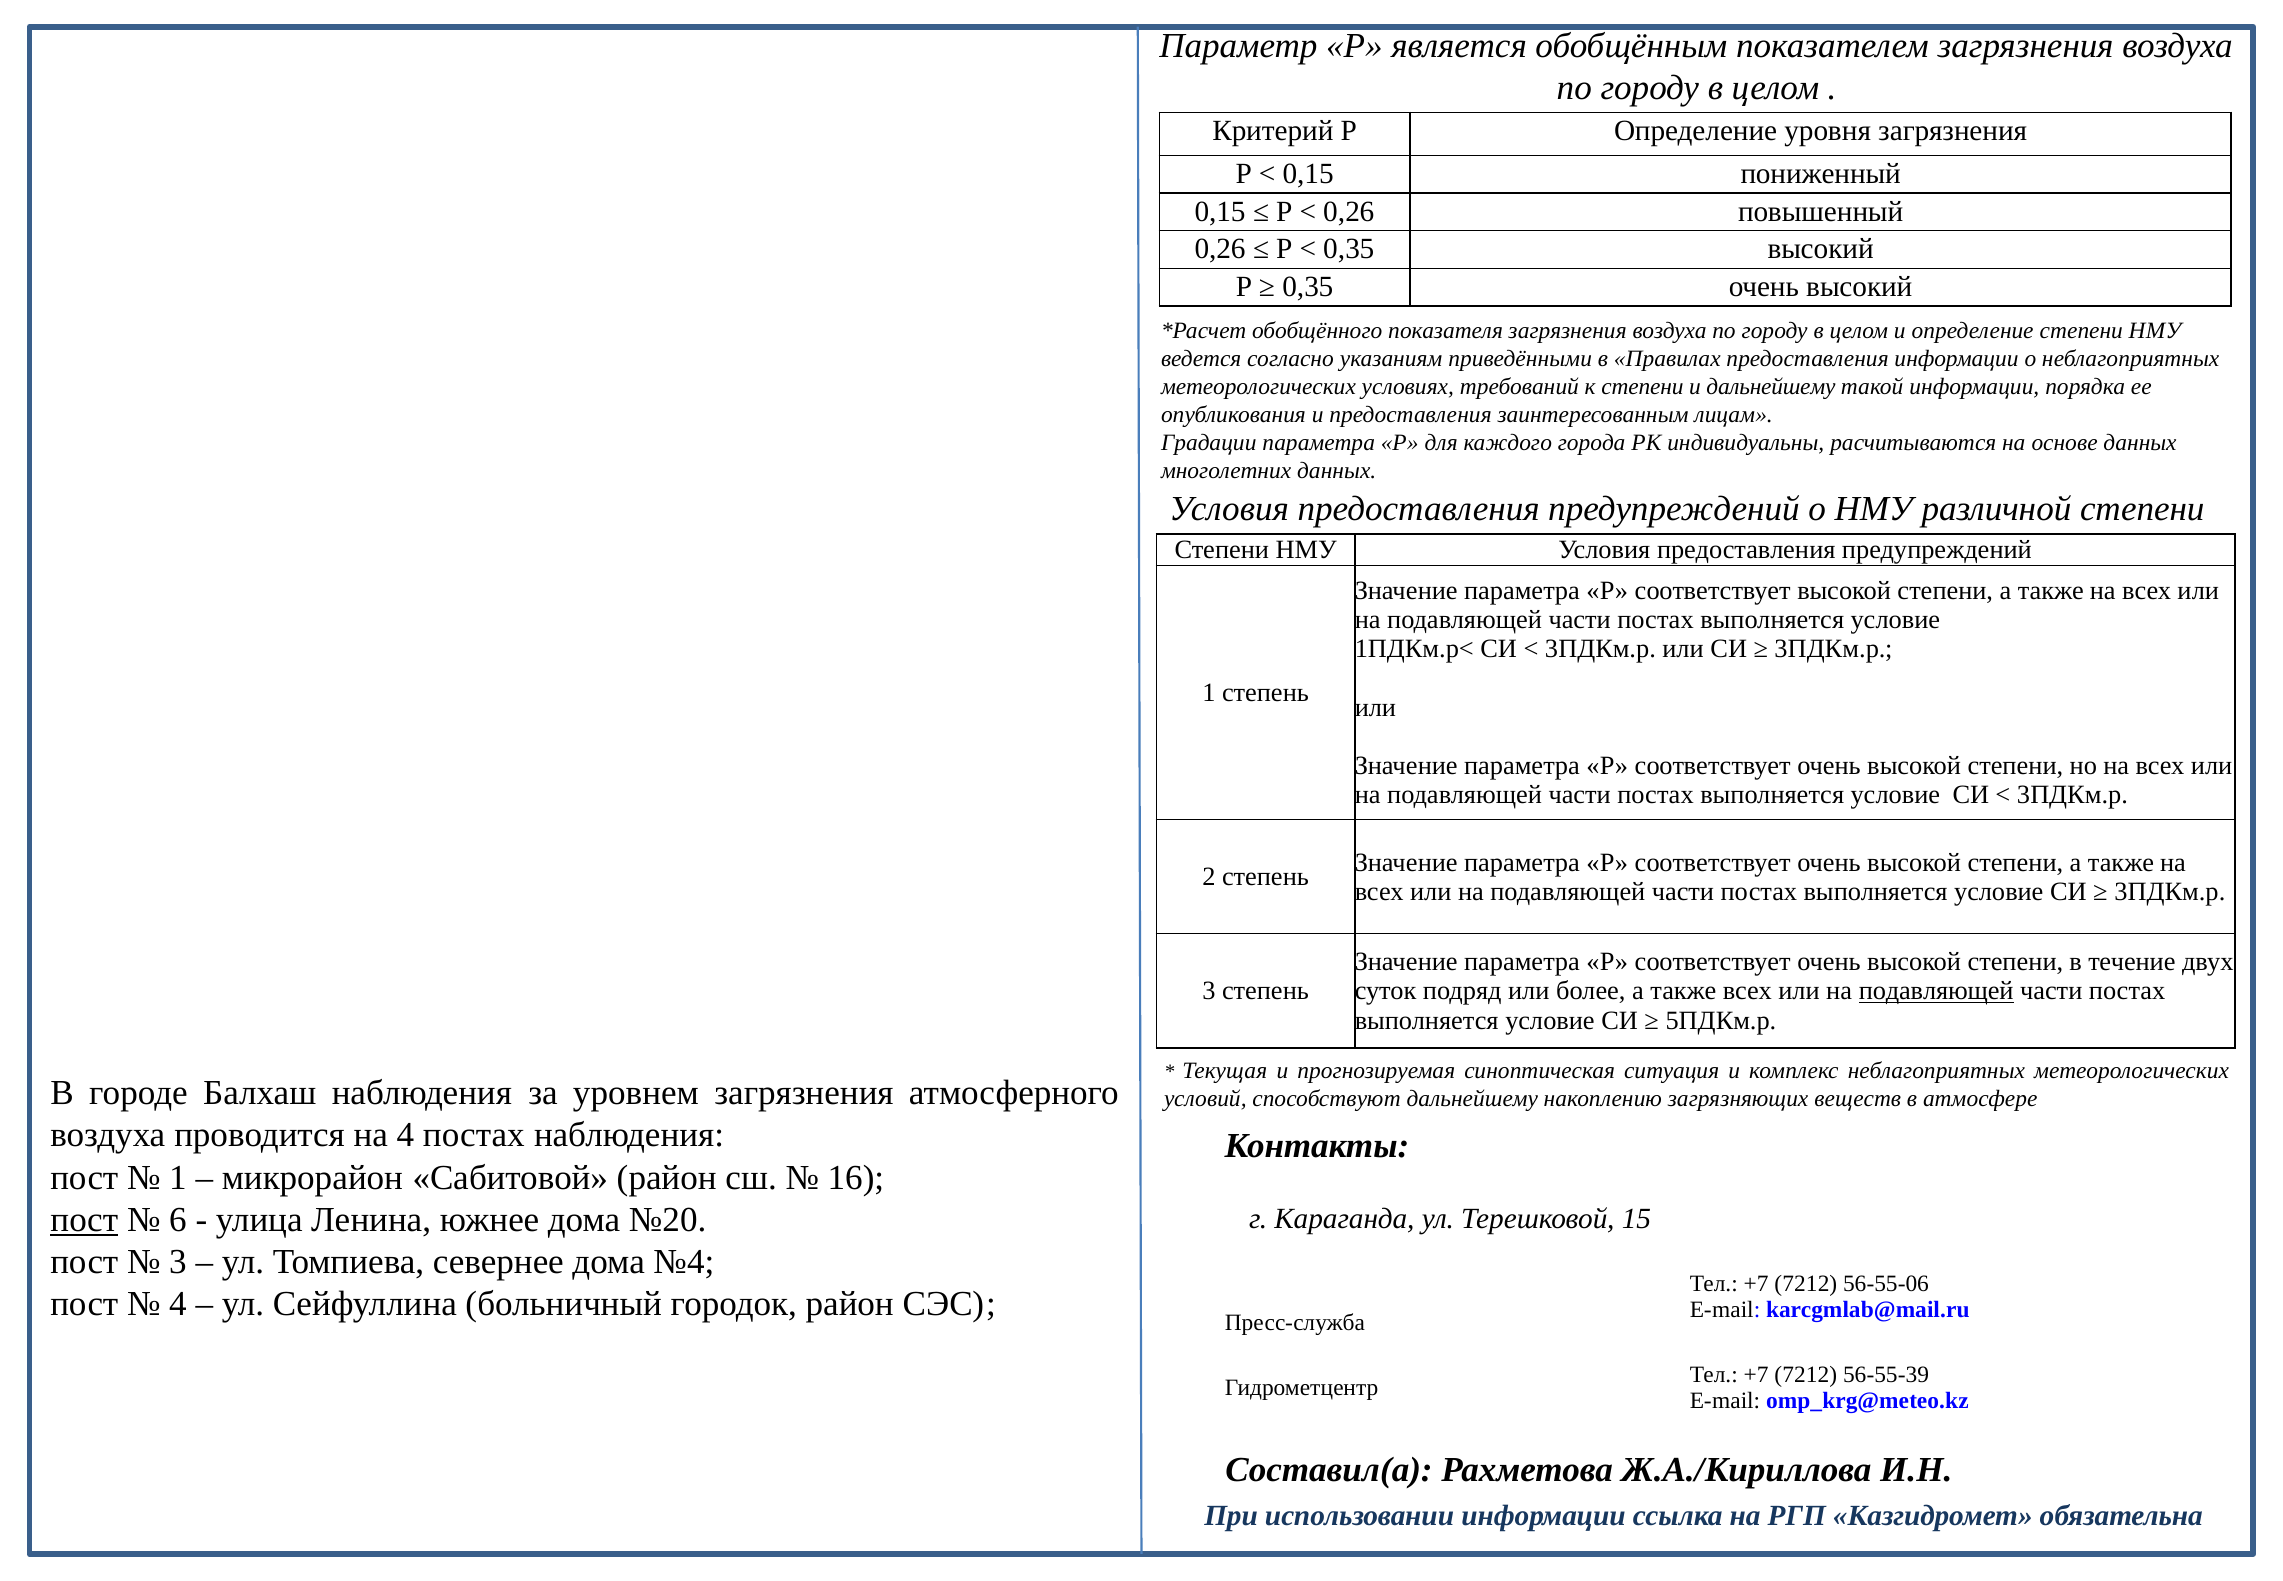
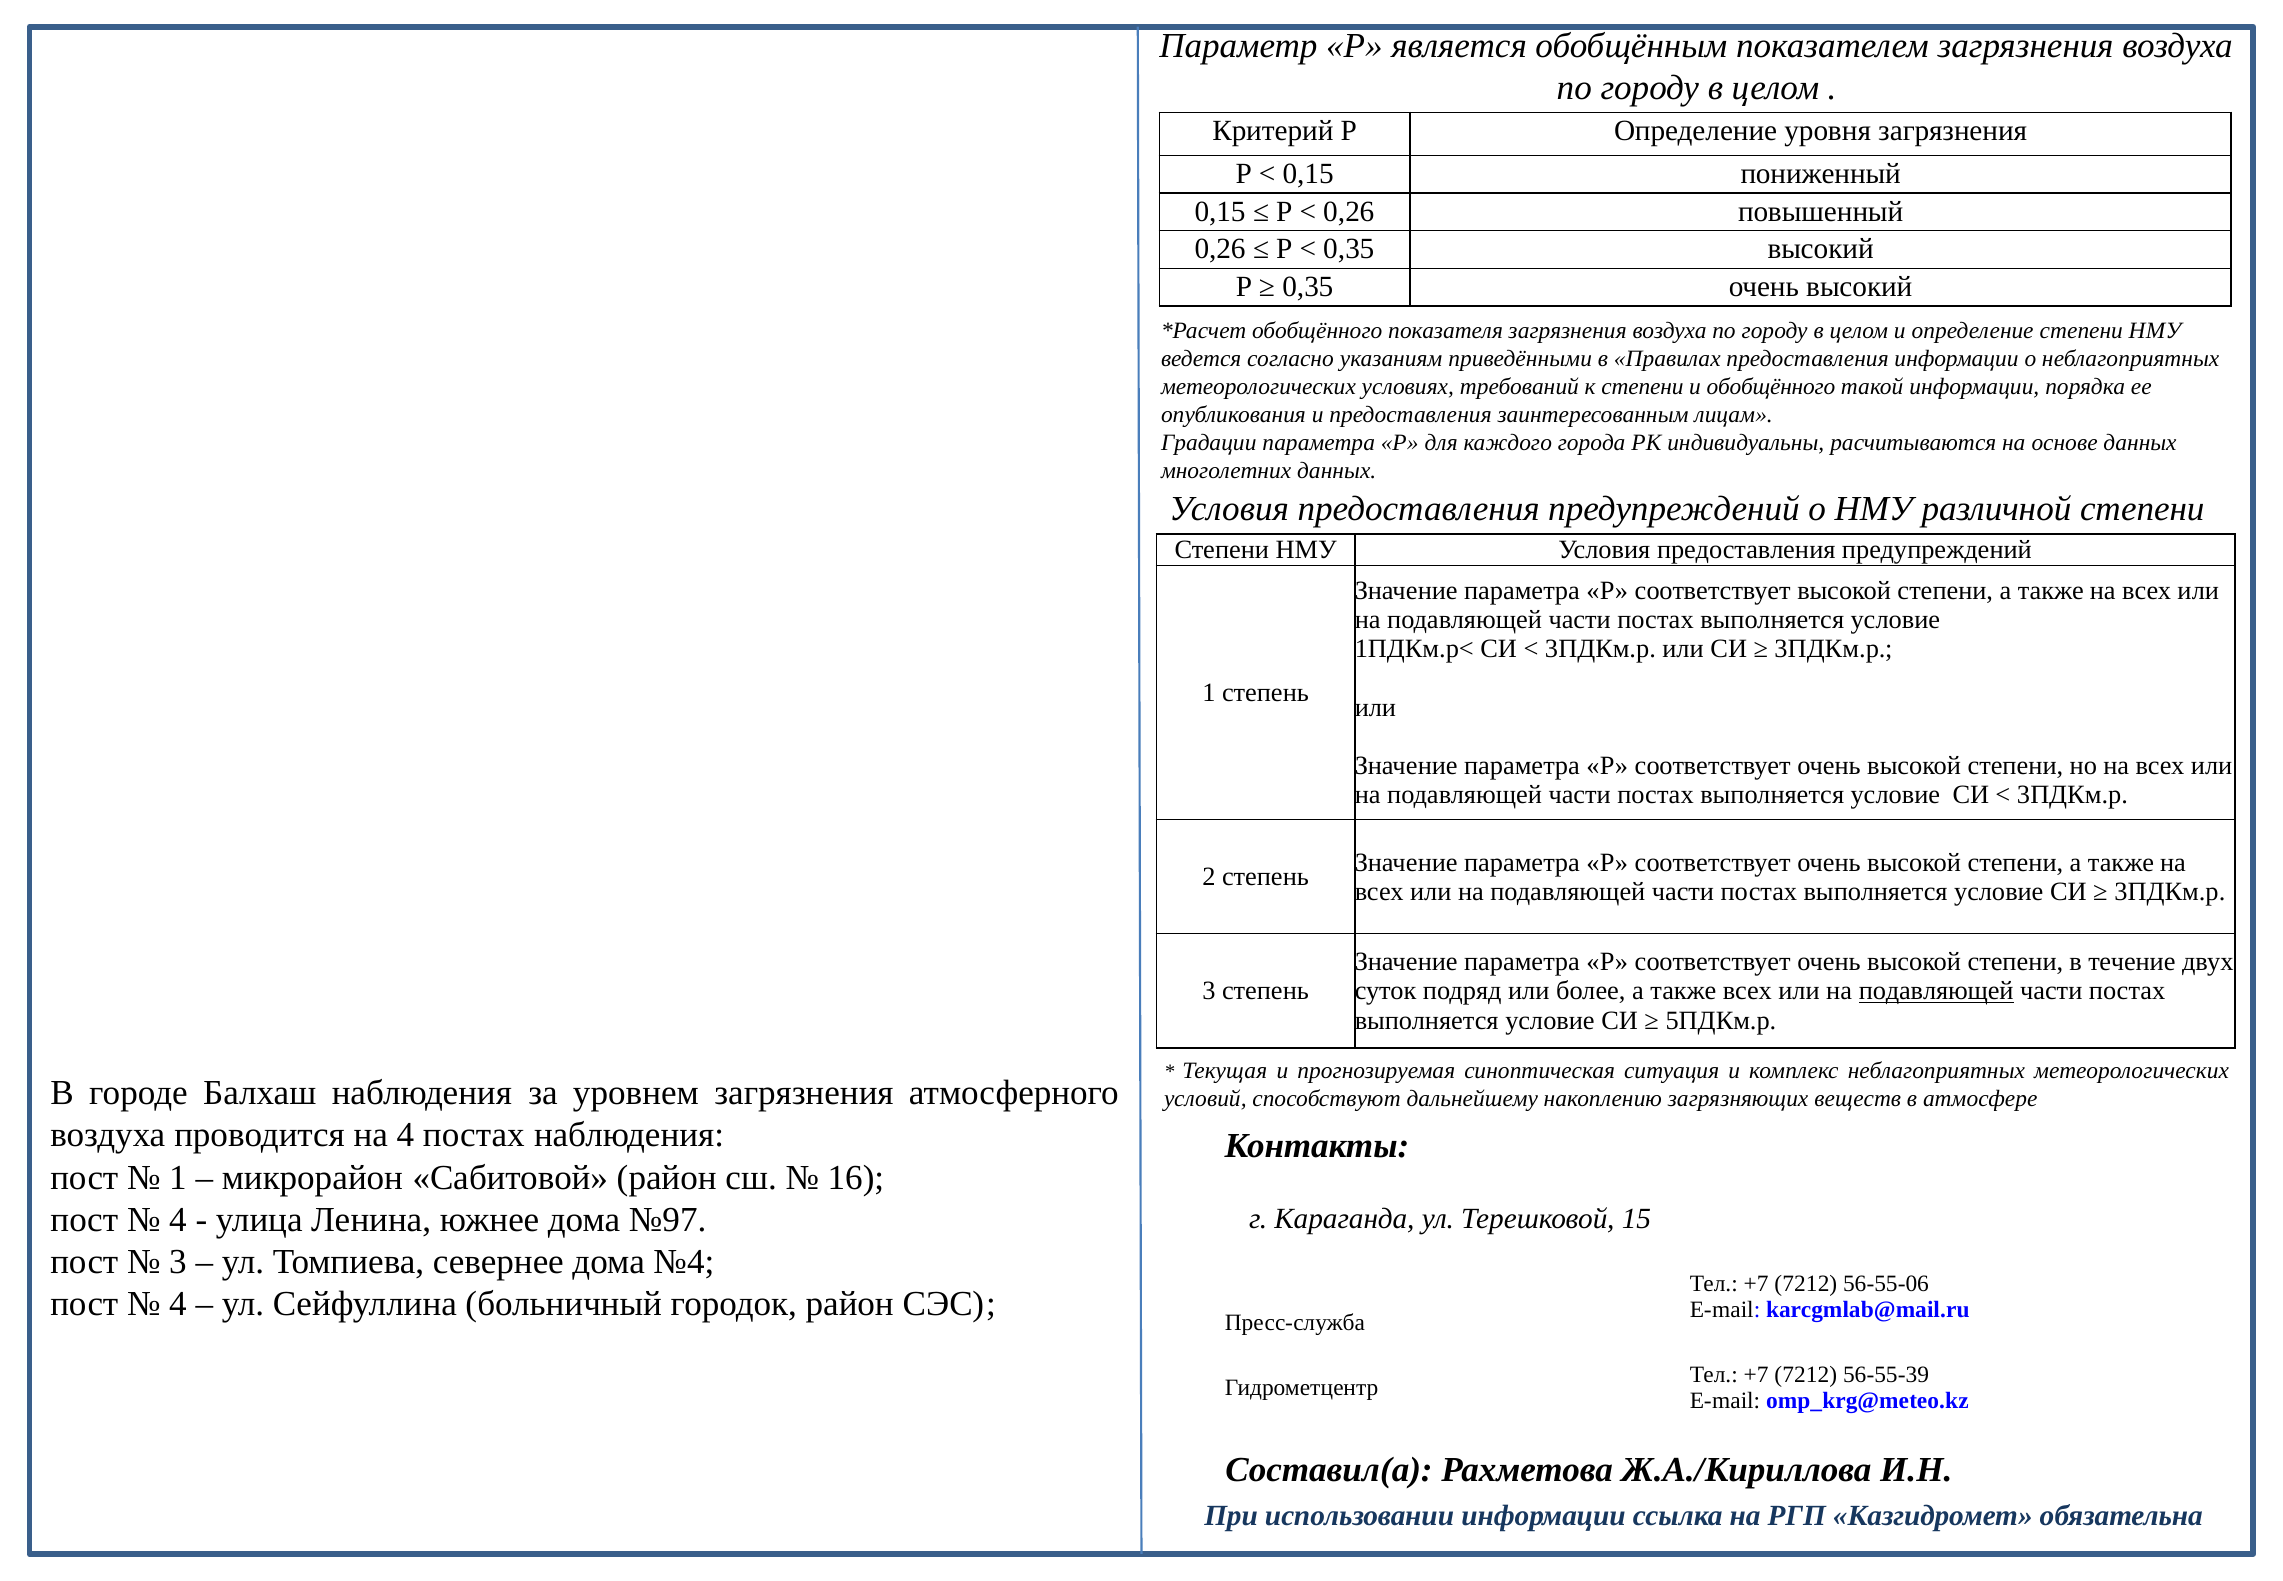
и дальнейшему: дальнейшему -> обобщённого
пост at (84, 1219) underline: present -> none
6 at (178, 1219): 6 -> 4
№20: №20 -> №97
